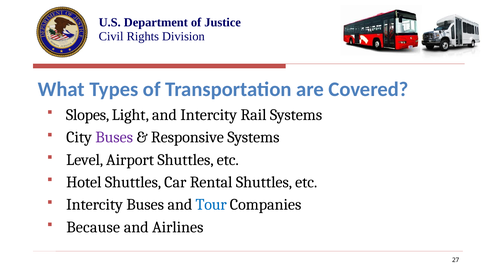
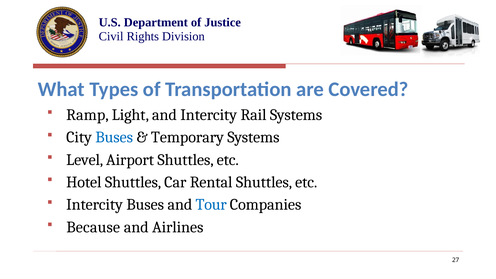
Slopes: Slopes -> Ramp
Buses at (114, 137) colour: purple -> blue
Responsive: Responsive -> Temporary
